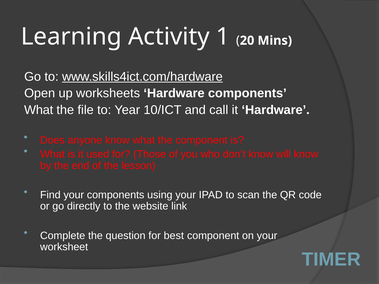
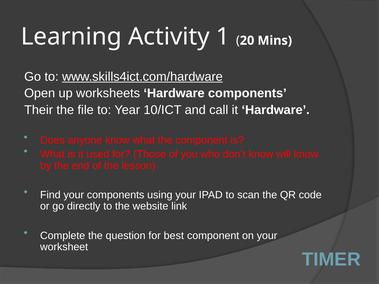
What at (39, 110): What -> Their
